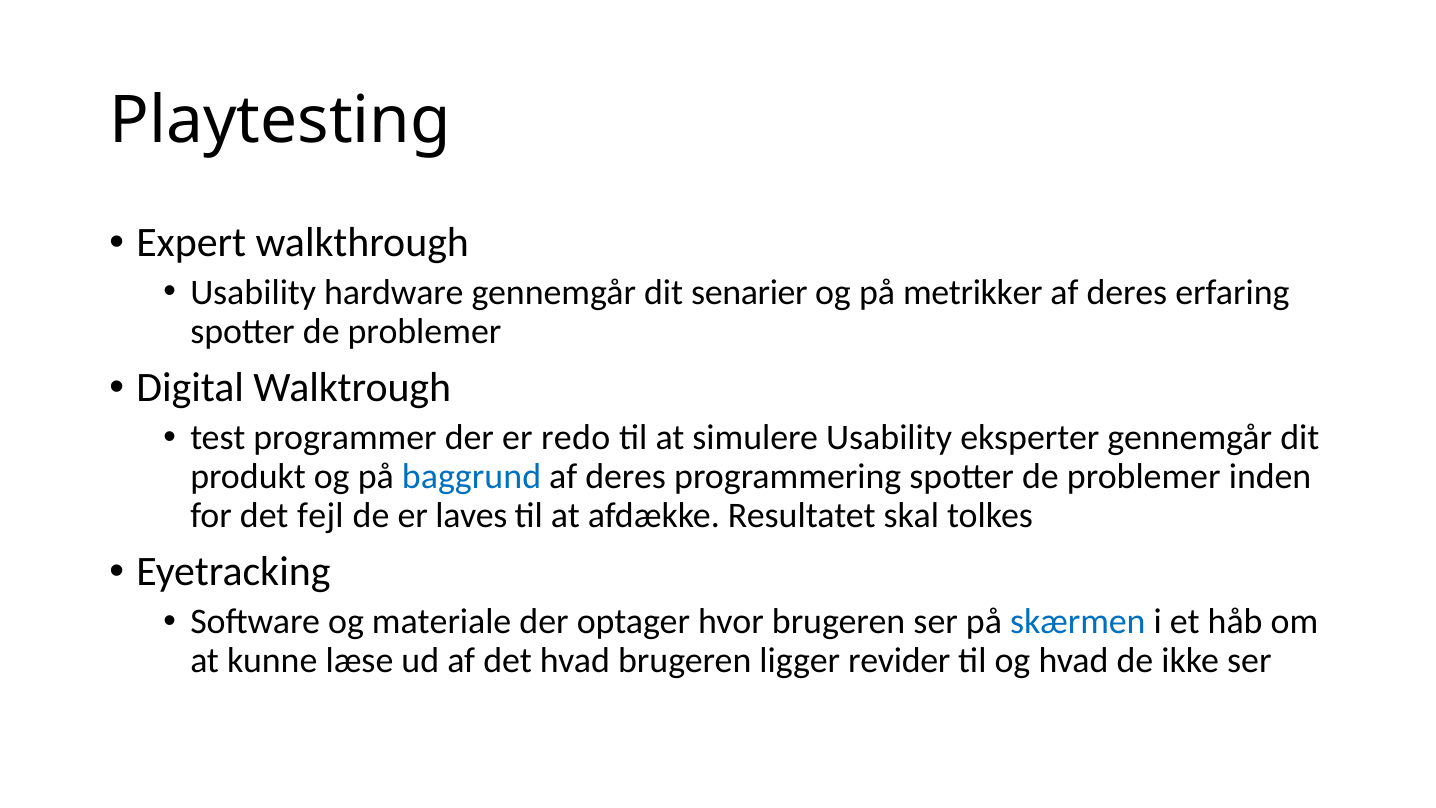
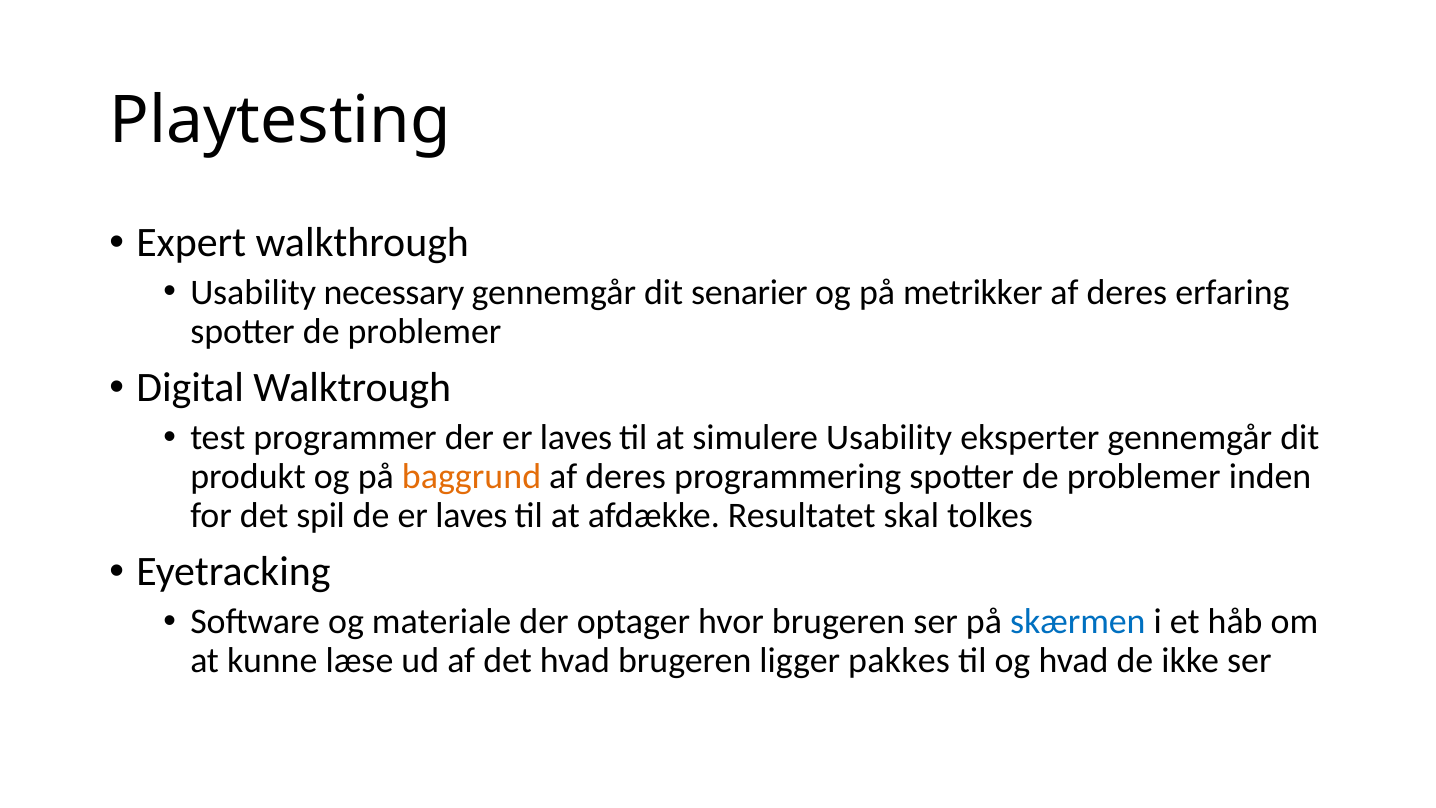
hardware: hardware -> necessary
der er redo: redo -> laves
baggrund colour: blue -> orange
fejl: fejl -> spil
revider: revider -> pakkes
